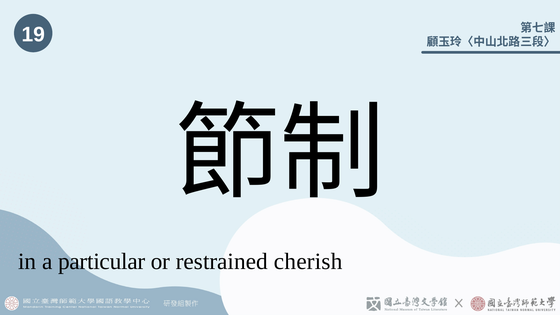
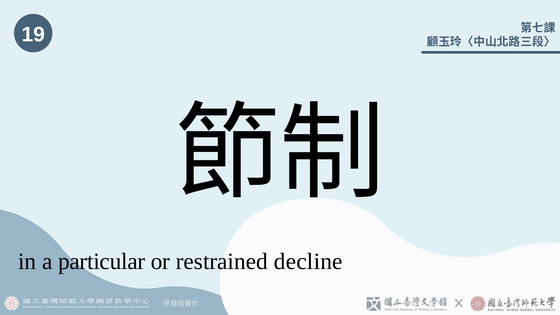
cherish: cherish -> decline
